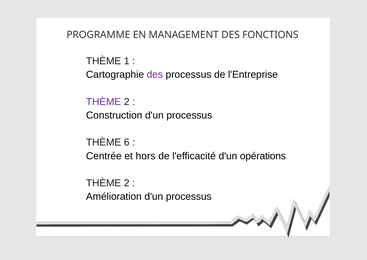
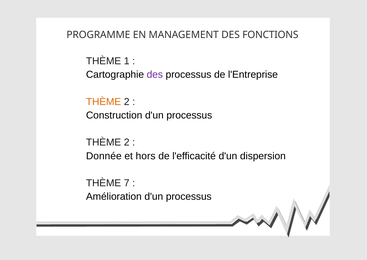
THÈME at (104, 102) colour: purple -> orange
6 at (127, 142): 6 -> 2
Centrée: Centrée -> Donnée
opérations: opérations -> dispersion
2 at (127, 183): 2 -> 7
